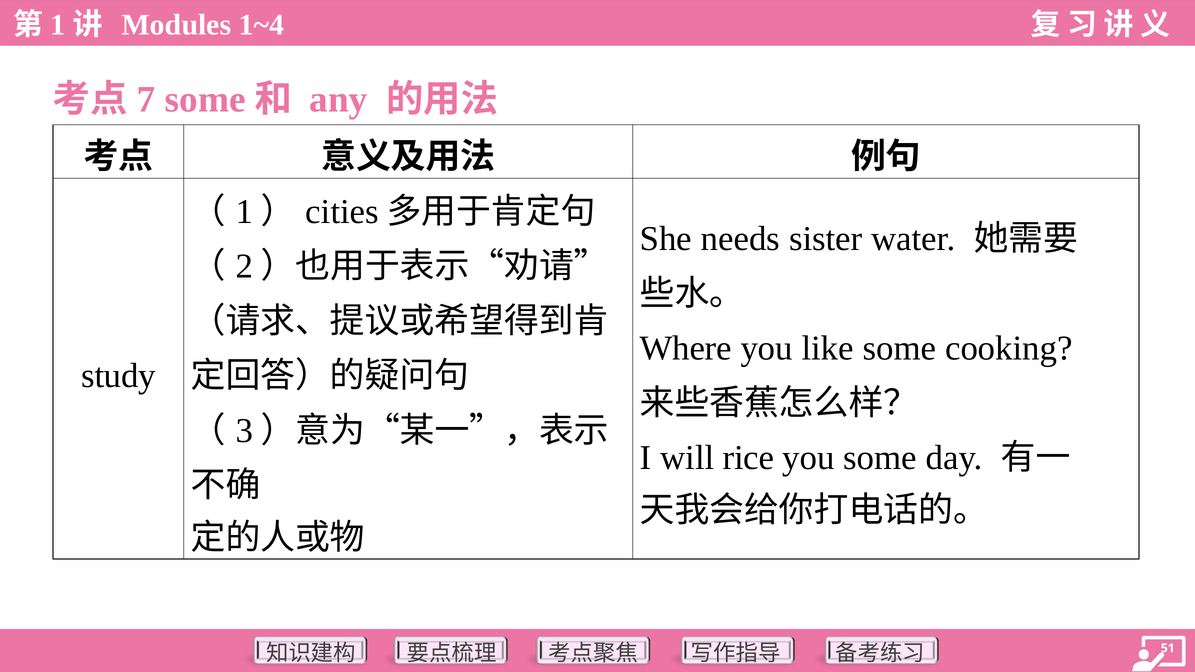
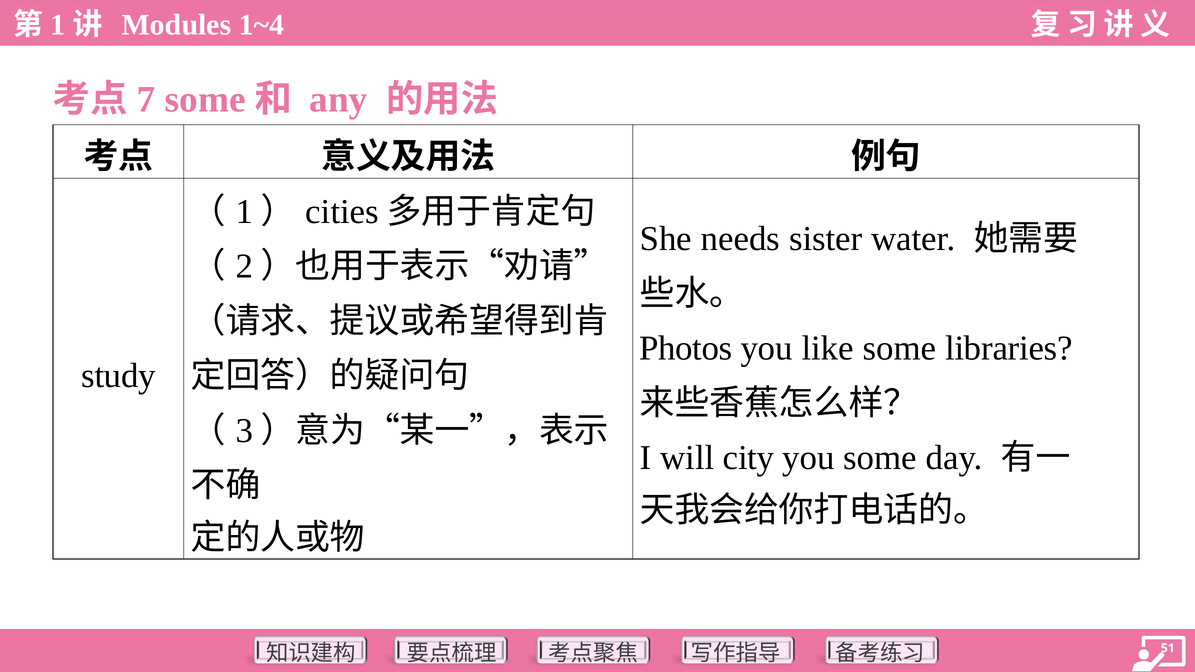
Where: Where -> Photos
cooking: cooking -> libraries
rice: rice -> city
